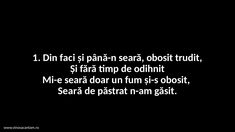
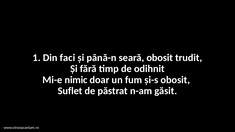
Mi-e seară: seară -> nimic
Seară at (70, 91): Seară -> Suflet
